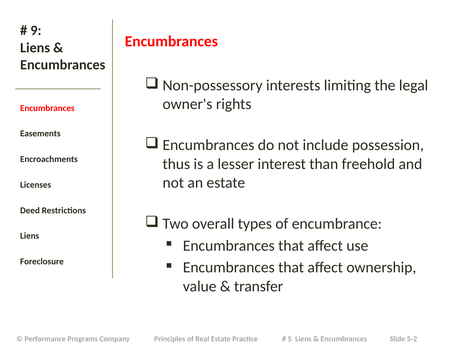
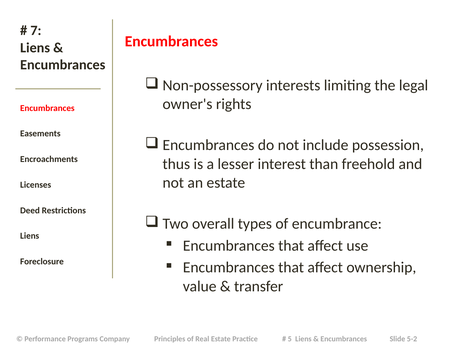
9: 9 -> 7
